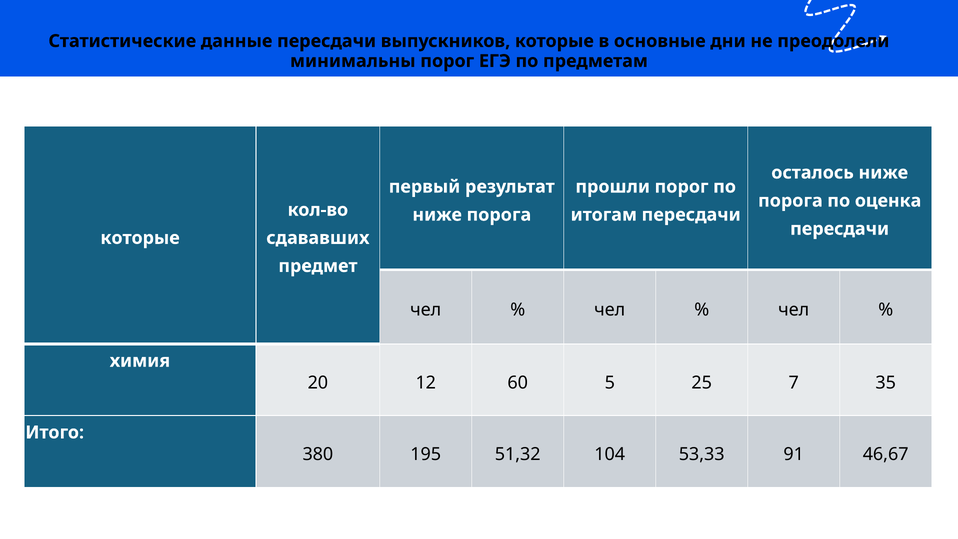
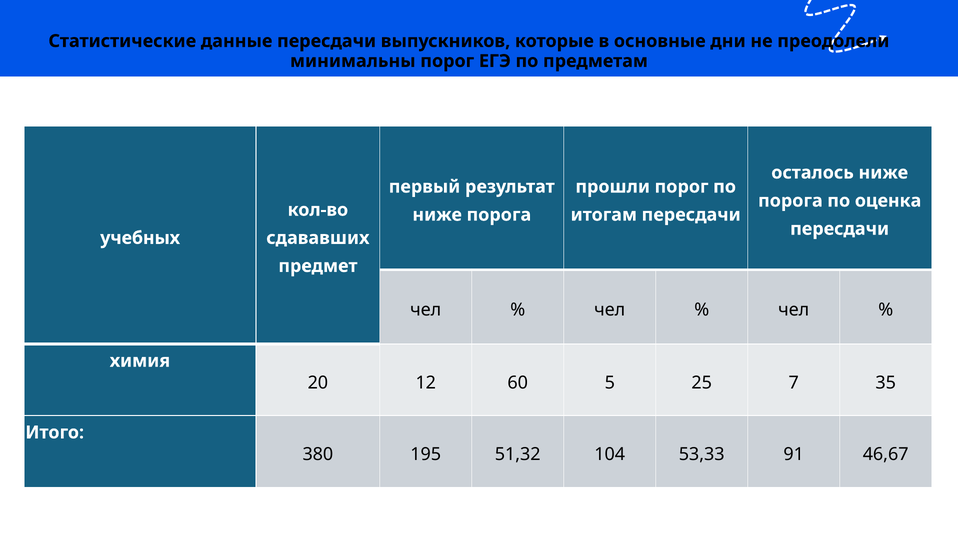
которые at (140, 238): которые -> учебных
